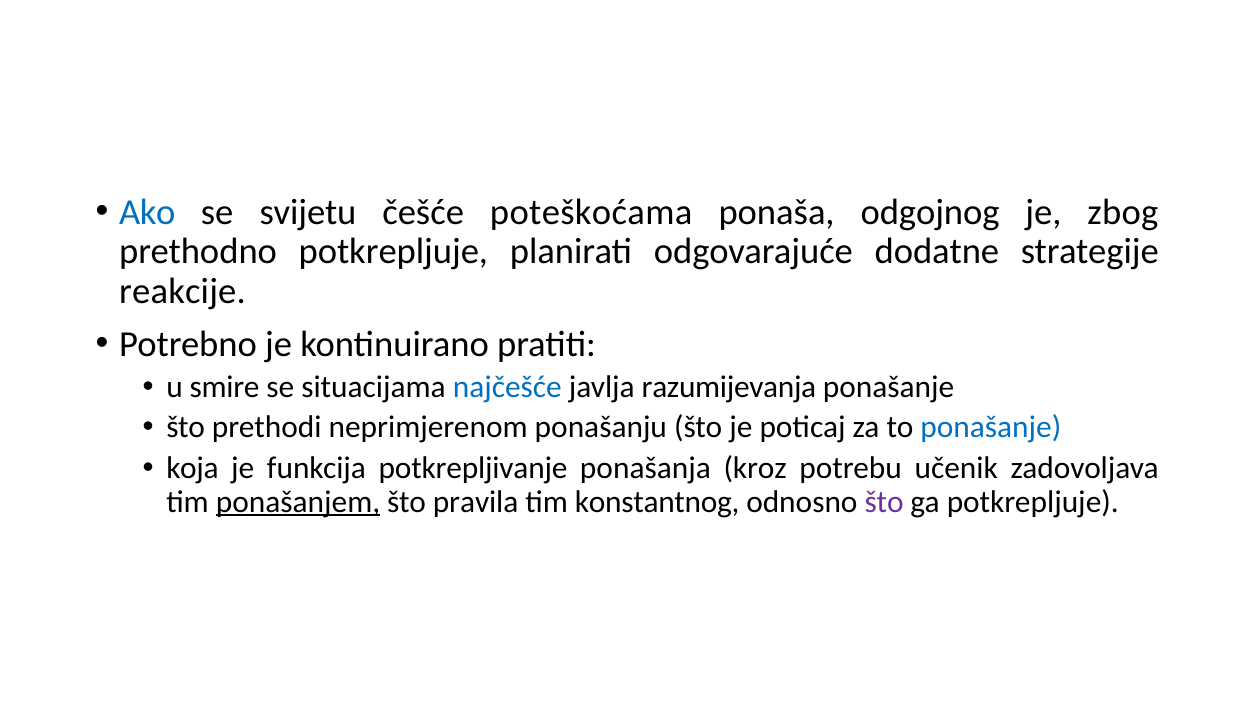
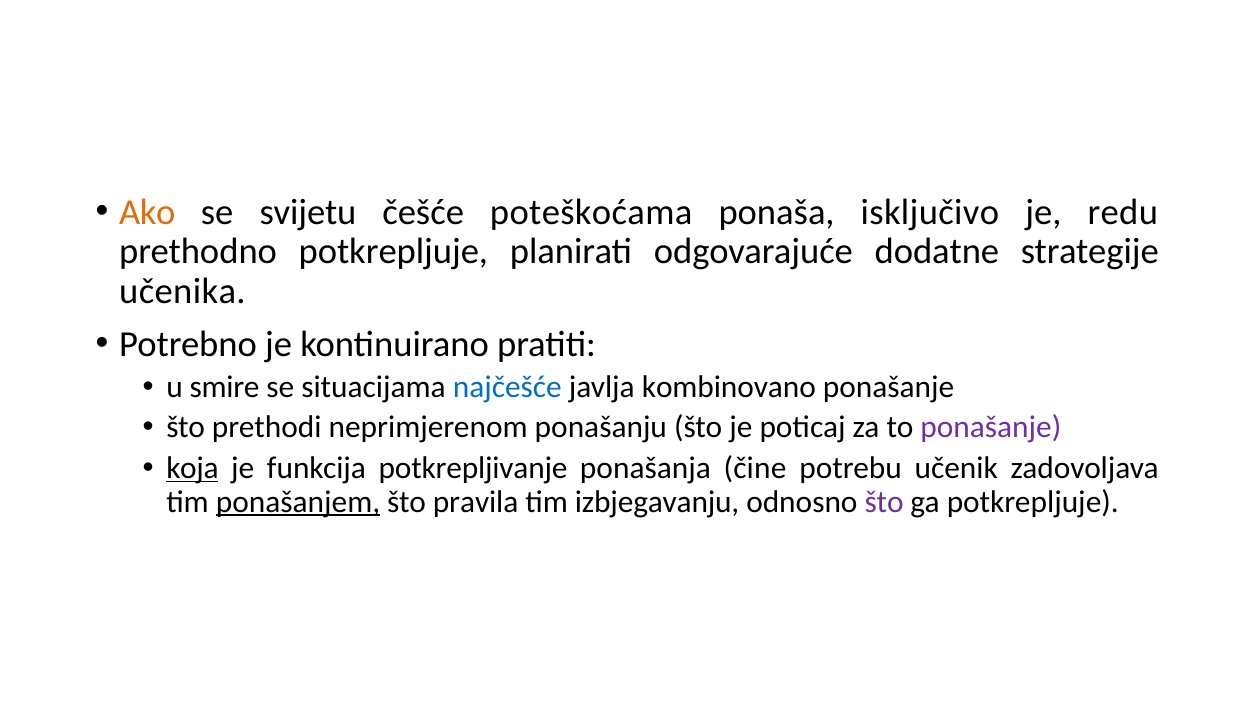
Ako colour: blue -> orange
odgojnog: odgojnog -> isključivo
zbog: zbog -> redu
reakcije: reakcije -> učenika
razumijevanja: razumijevanja -> kombinovano
ponašanje at (991, 428) colour: blue -> purple
koja underline: none -> present
kroz: kroz -> čine
konstantnog: konstantnog -> izbjegavanju
